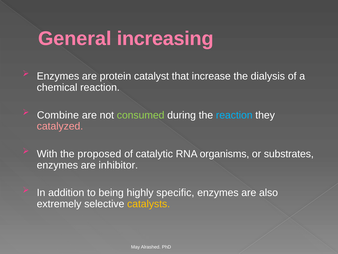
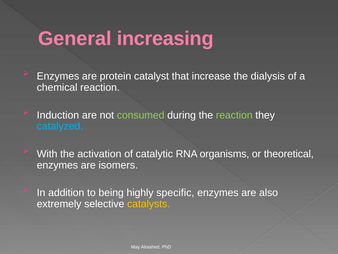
Combine: Combine -> Induction
reaction at (234, 115) colour: light blue -> light green
catalyzed colour: pink -> light blue
proposed: proposed -> activation
substrates: substrates -> theoretical
inhibitor: inhibitor -> isomers
